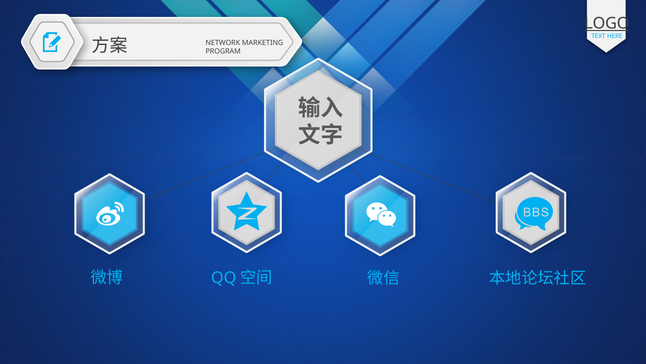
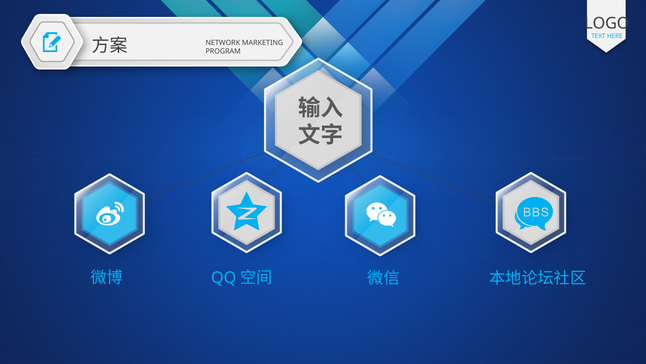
LOGO underline: present -> none
